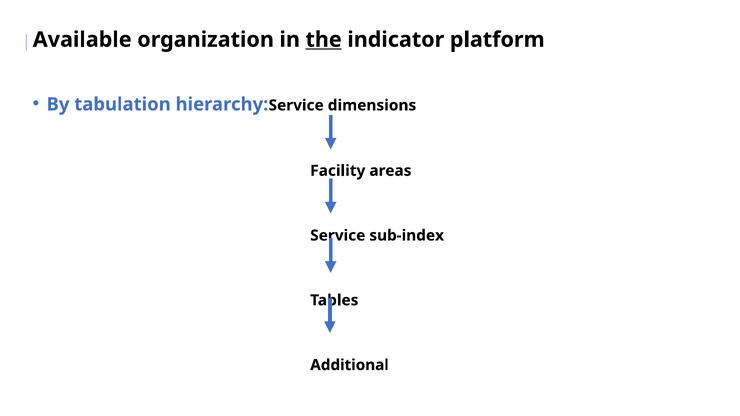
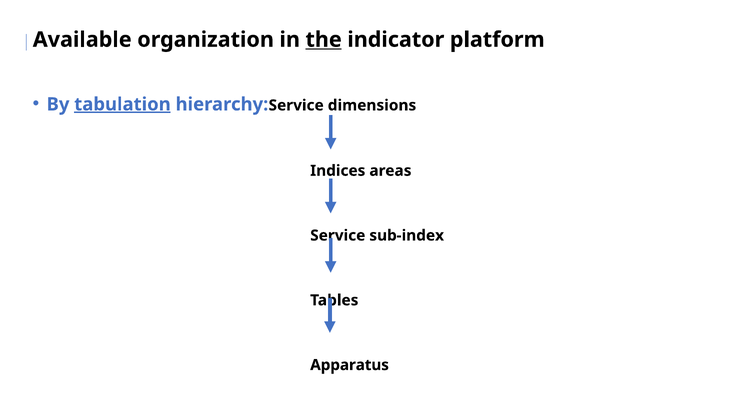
tabulation underline: none -> present
Facility: Facility -> Indices
Additional: Additional -> Apparatus
